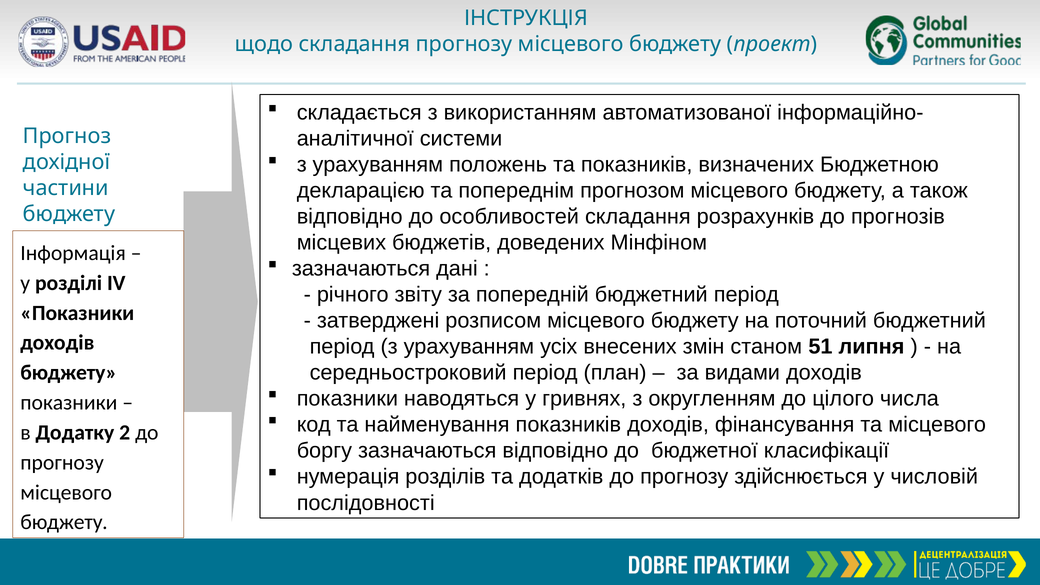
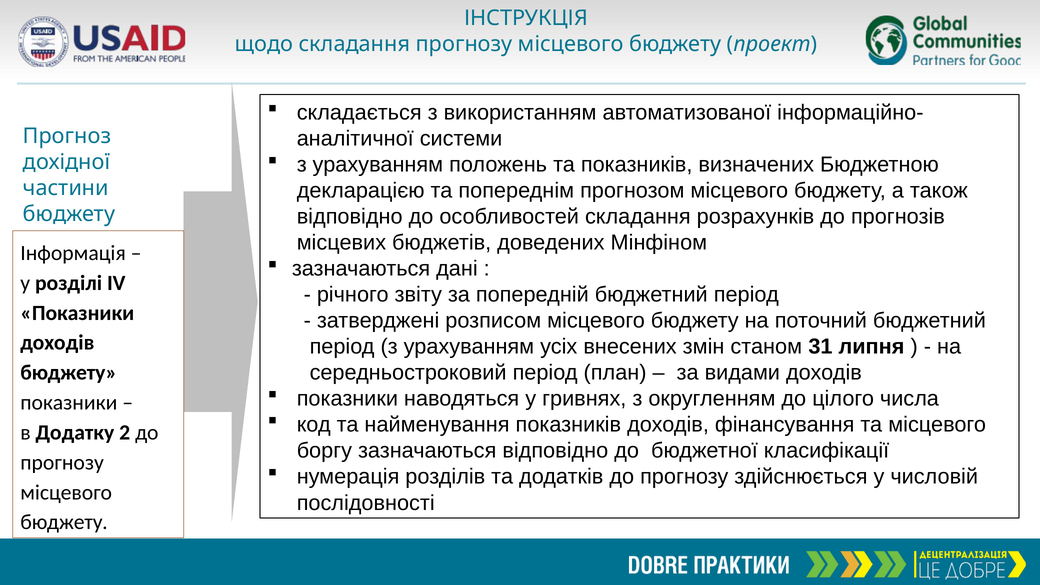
51: 51 -> 31
